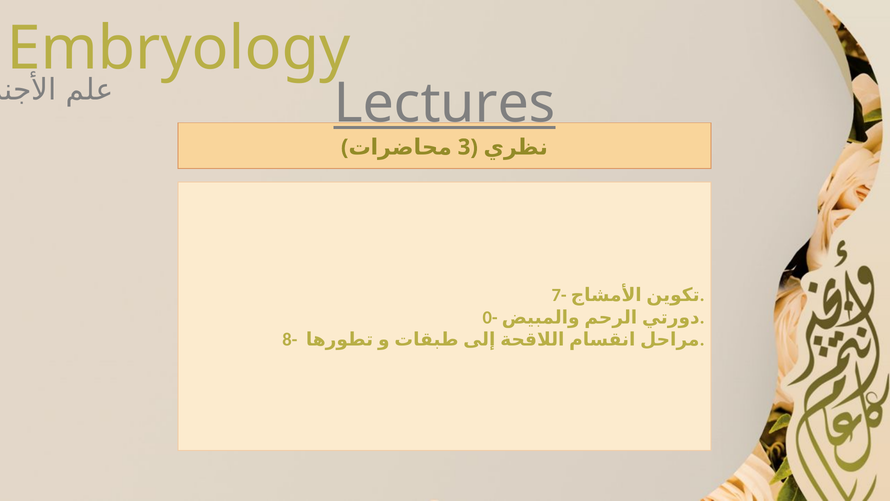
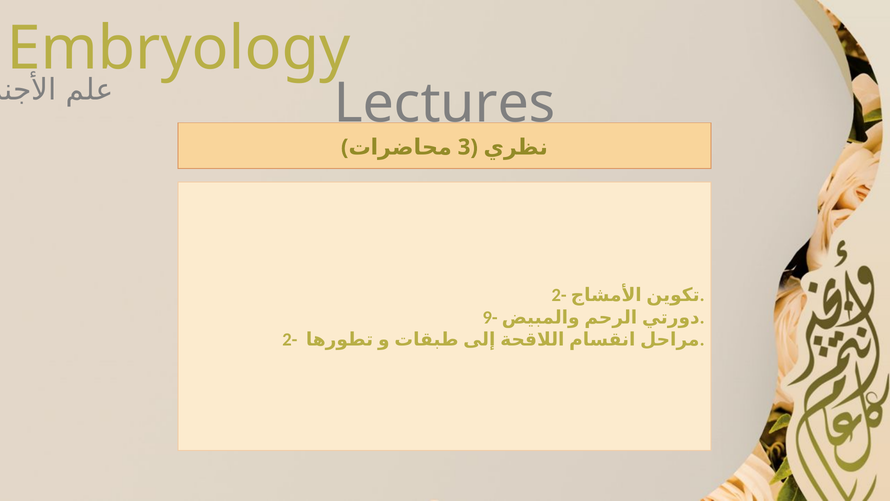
Lectures underline: present -> none
7- at (559, 295): 7- -> 2-
0-: 0- -> 9-
8- at (290, 339): 8- -> 2-
